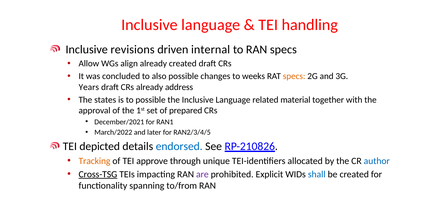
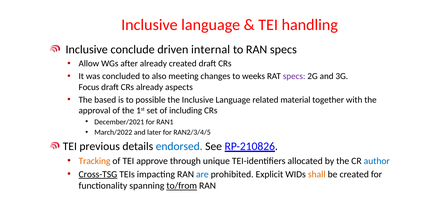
revisions: revisions -> conclude
align: align -> after
also possible: possible -> meeting
specs at (294, 76) colour: orange -> purple
Years: Years -> Focus
address: address -> aspects
states: states -> based
prepared: prepared -> including
depicted: depicted -> previous
are colour: purple -> blue
shall colour: blue -> orange
to/from underline: none -> present
